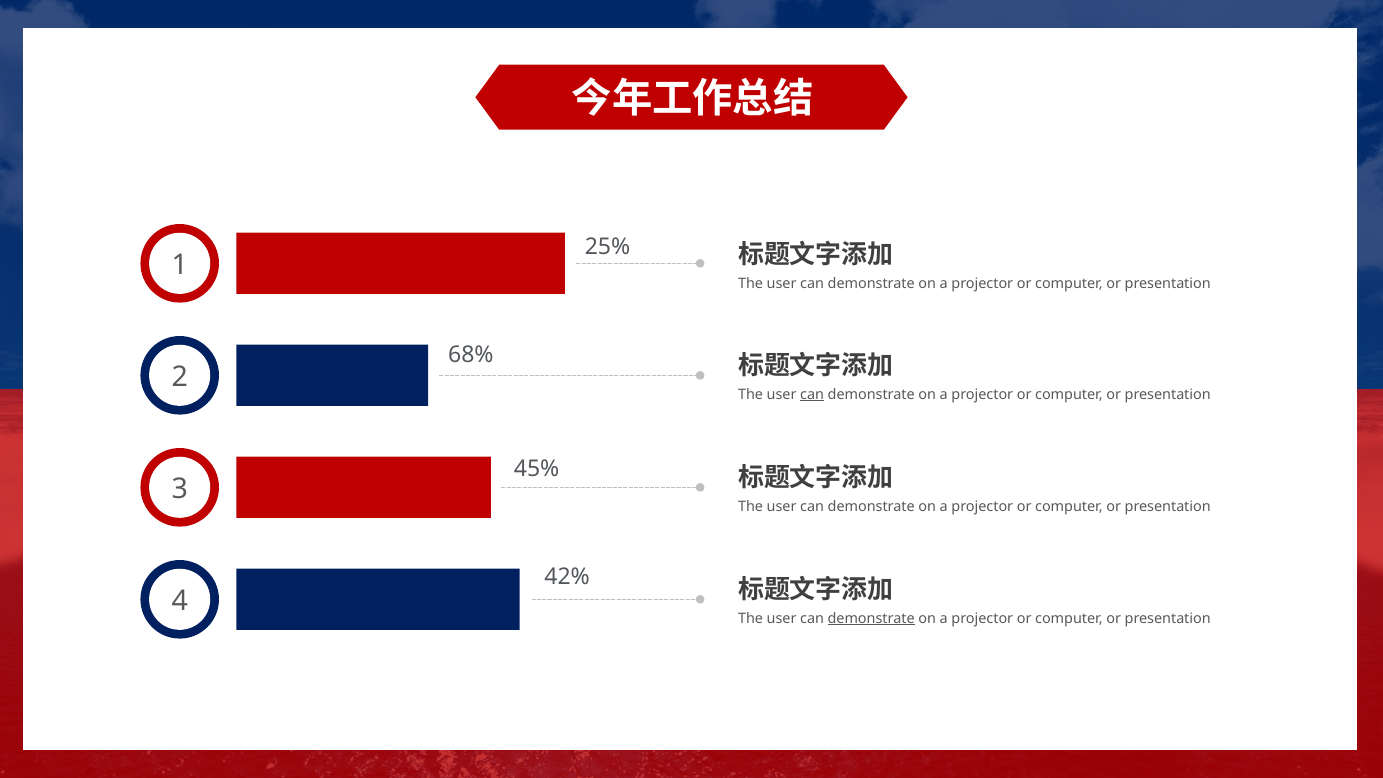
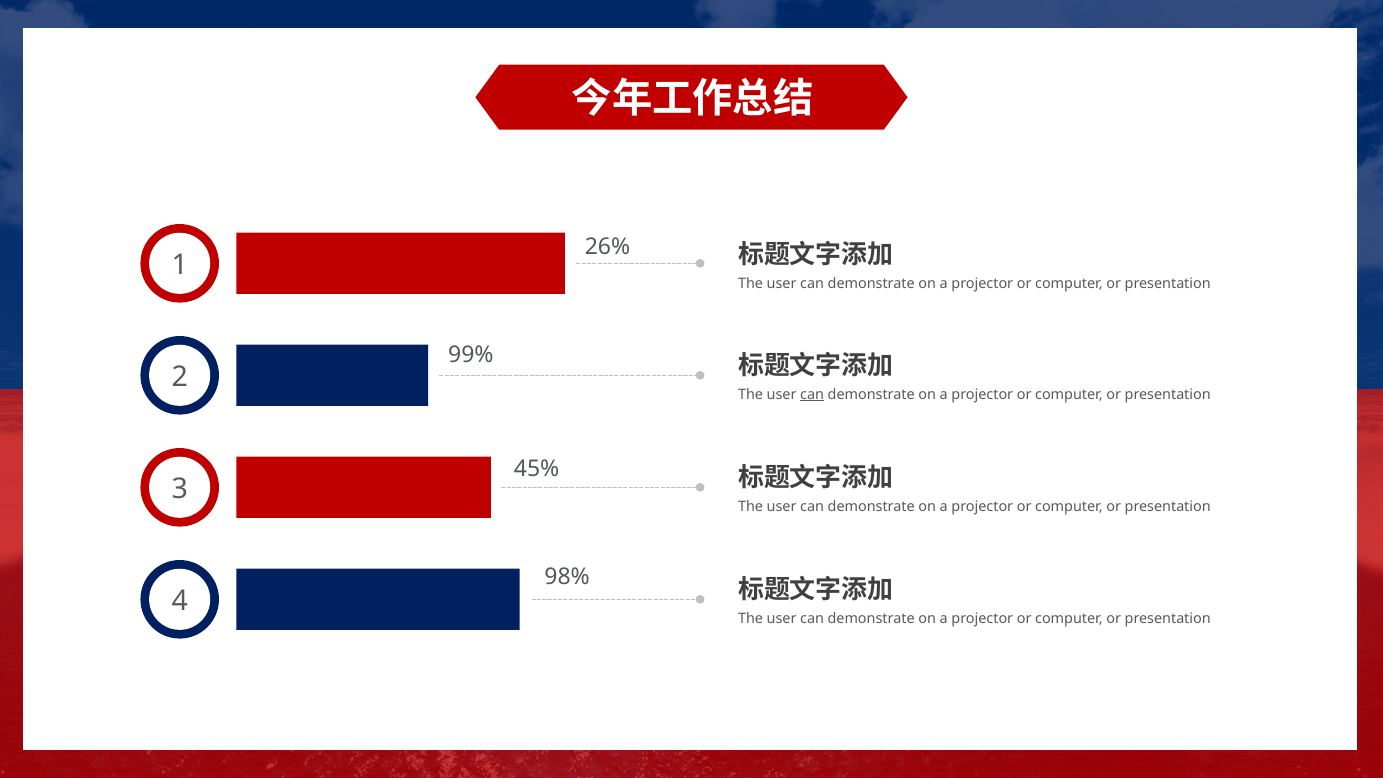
25%: 25% -> 26%
68%: 68% -> 99%
42%: 42% -> 98%
demonstrate at (871, 618) underline: present -> none
